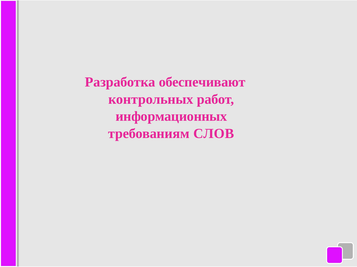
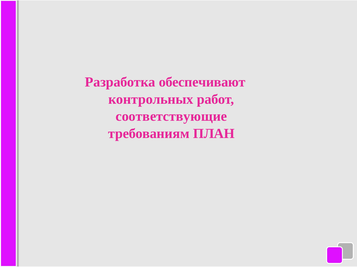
информационных: информационных -> соответствующие
СЛОВ: СЛОВ -> ПЛАН
